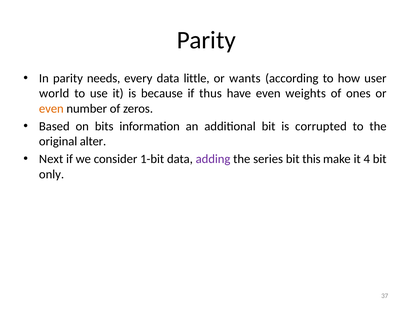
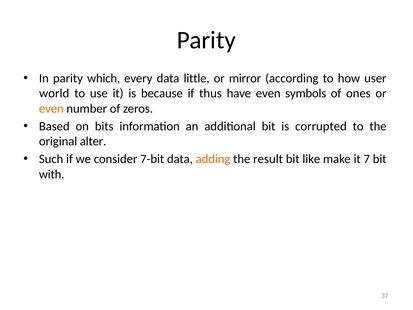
needs: needs -> which
wants: wants -> mirror
weights: weights -> symbols
Next: Next -> Such
1-bit: 1-bit -> 7-bit
adding colour: purple -> orange
series: series -> result
this: this -> like
4: 4 -> 7
only: only -> with
